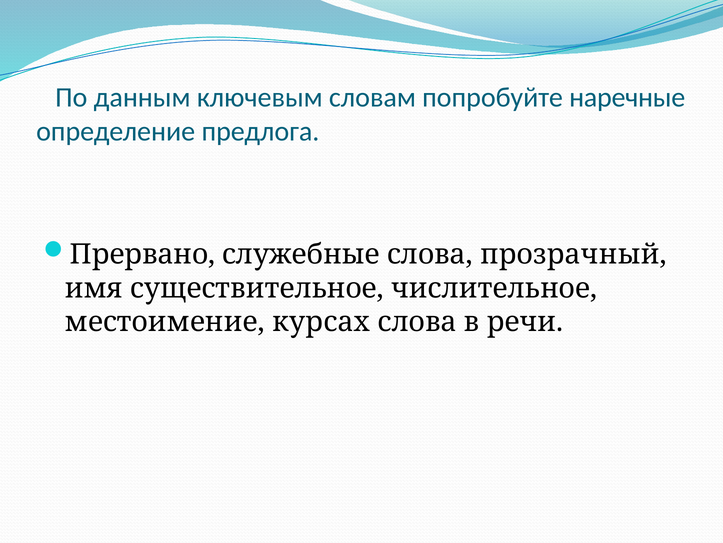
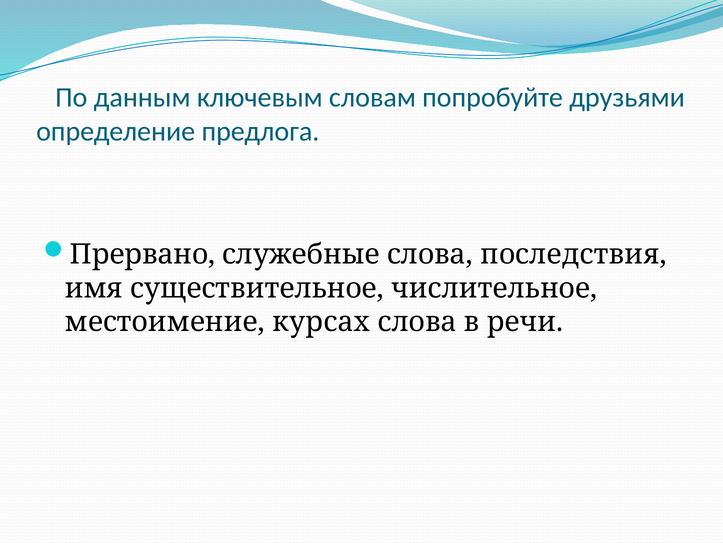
наречные: наречные -> друзьями
прозрачный: прозрачный -> последствия
